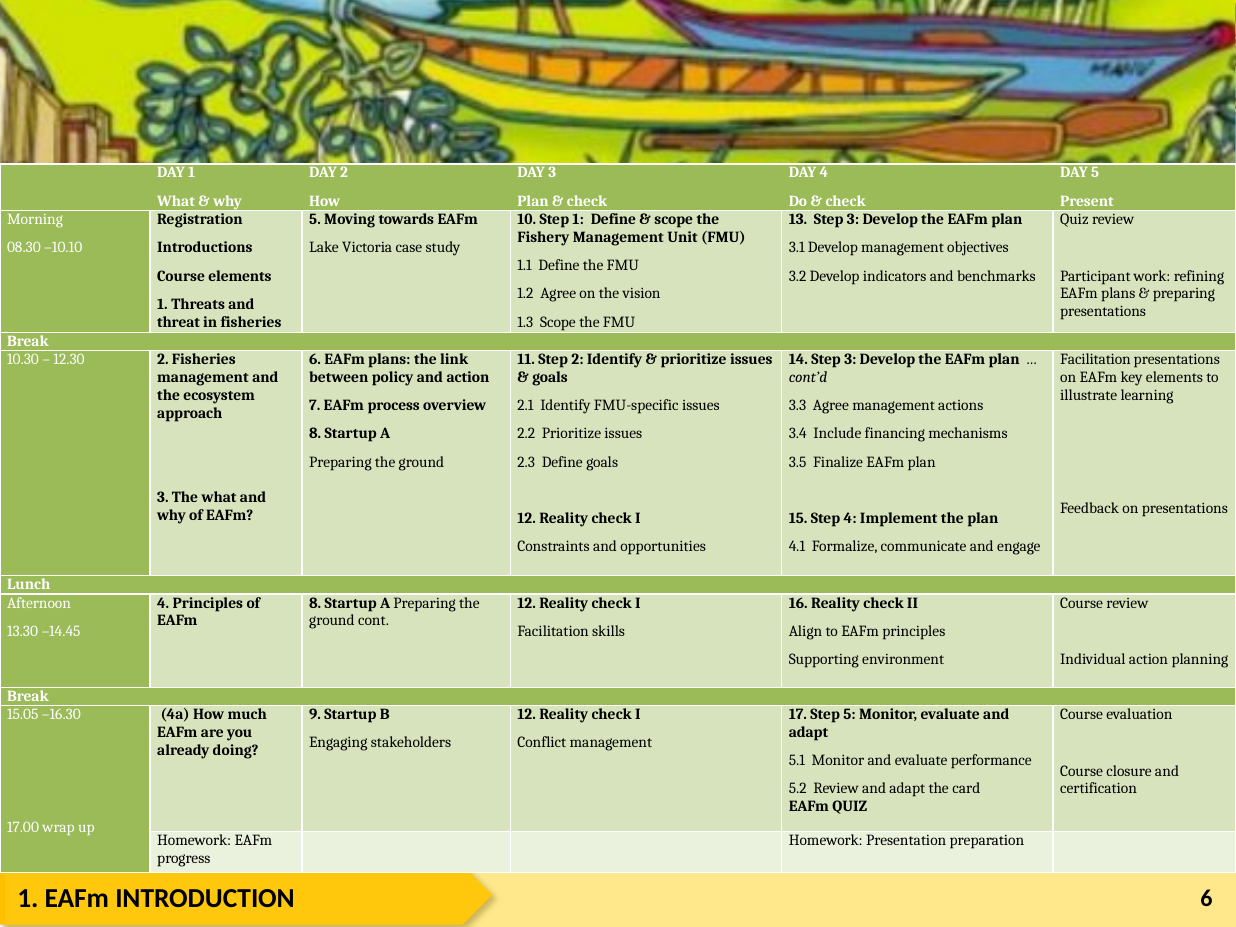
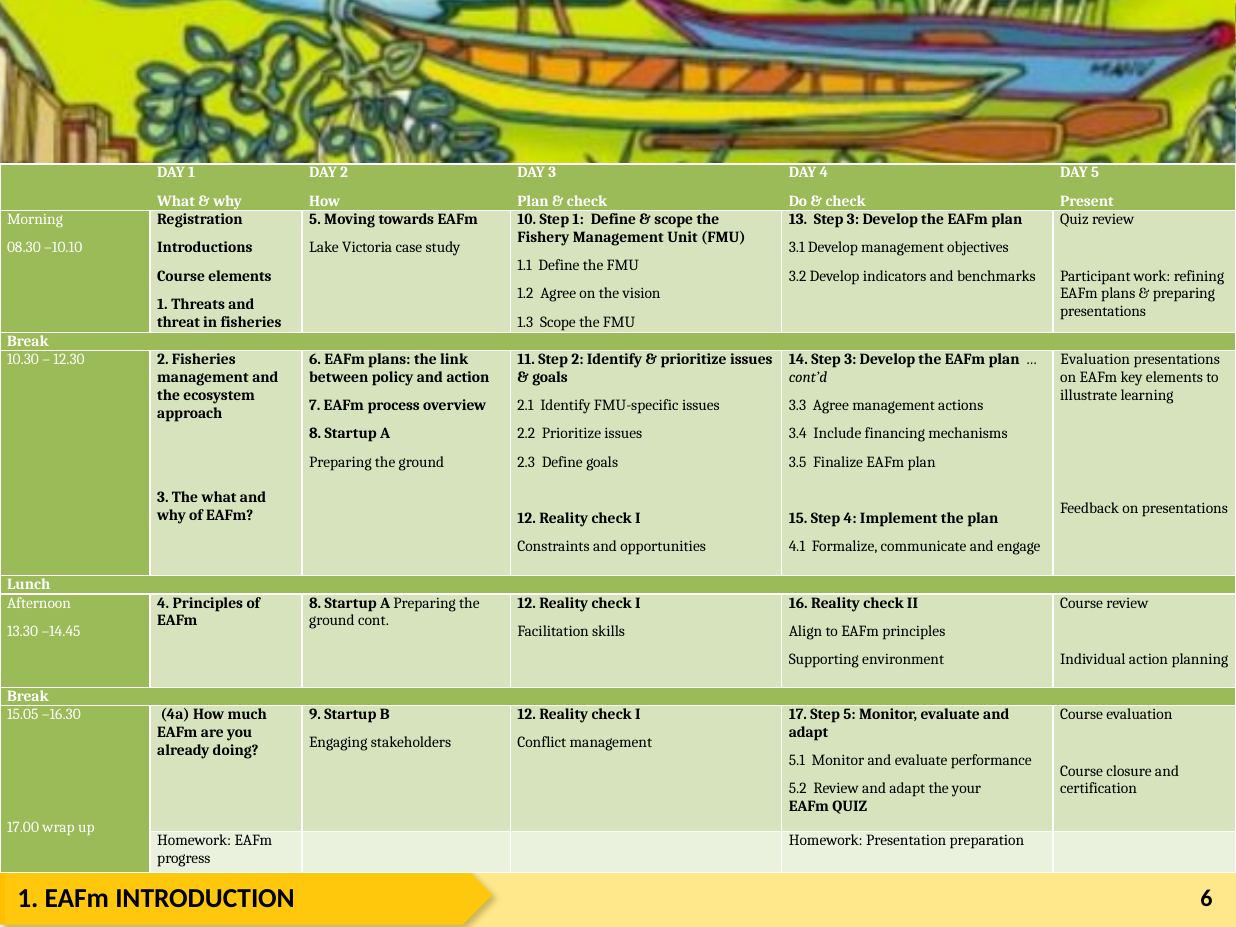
Facilitation at (1095, 359): Facilitation -> Evaluation
card: card -> your
